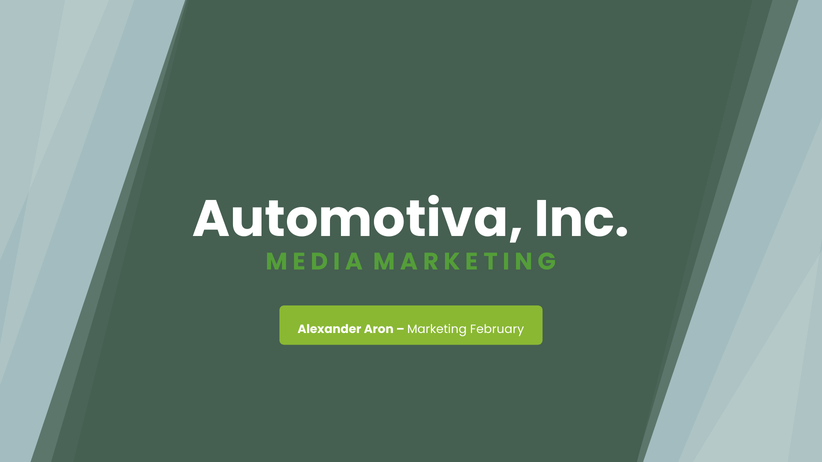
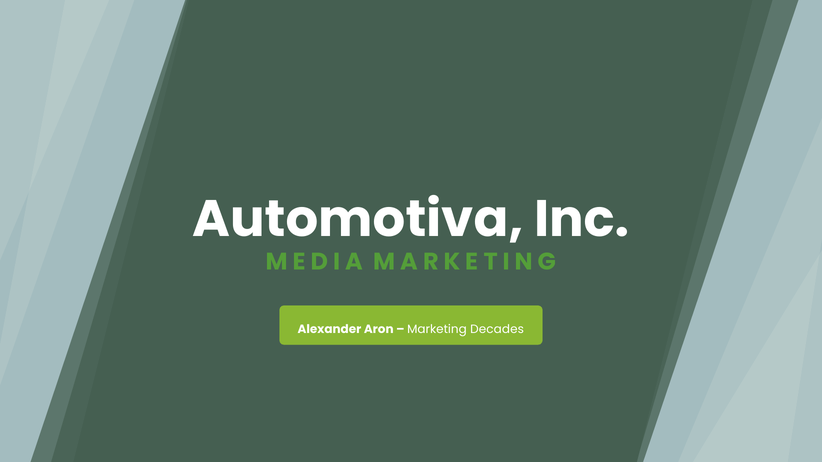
February: February -> Decades
